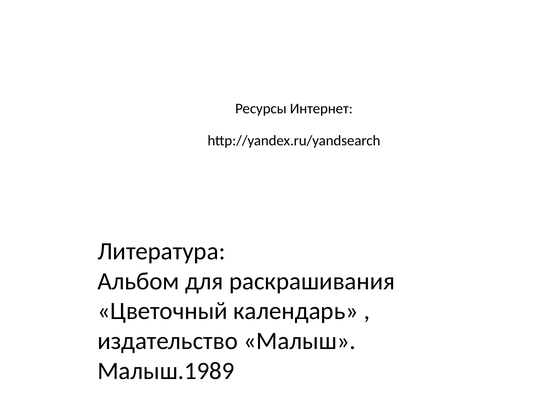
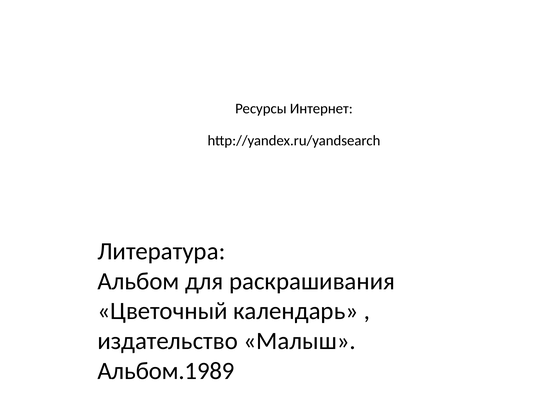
Малыш.1989: Малыш.1989 -> Альбом.1989
